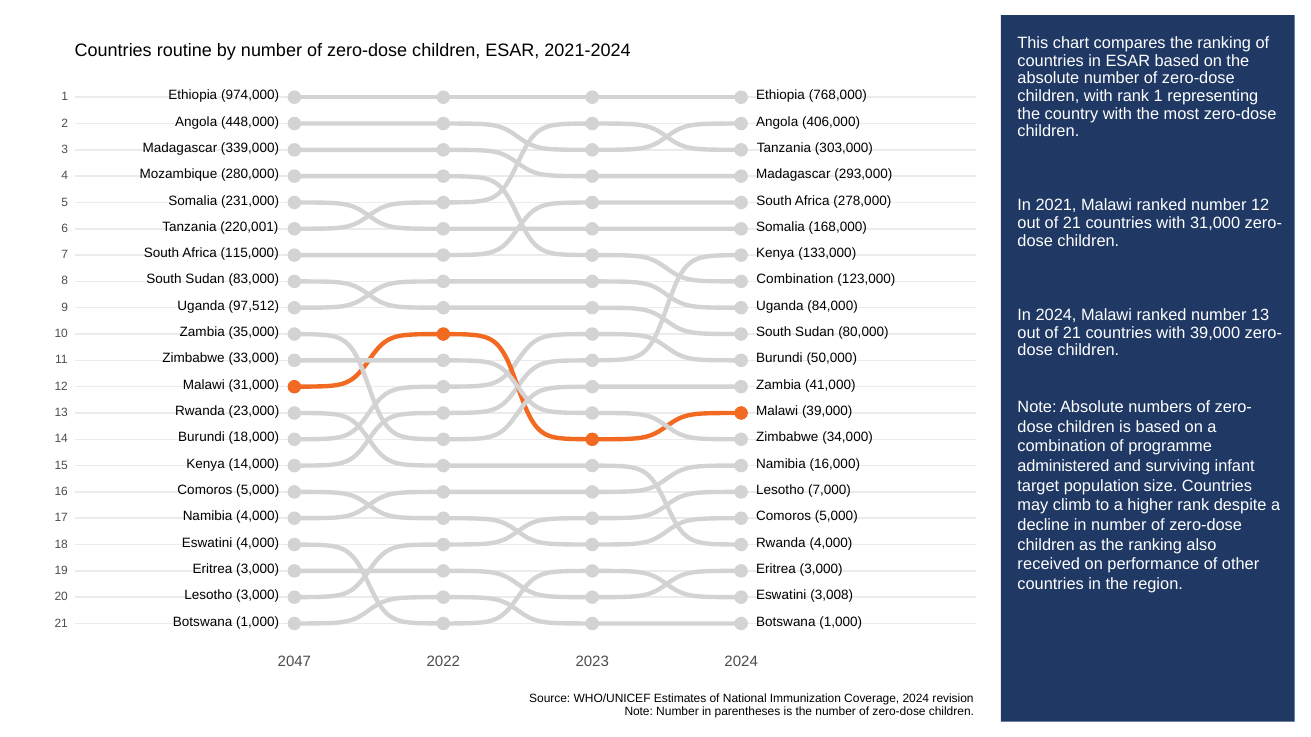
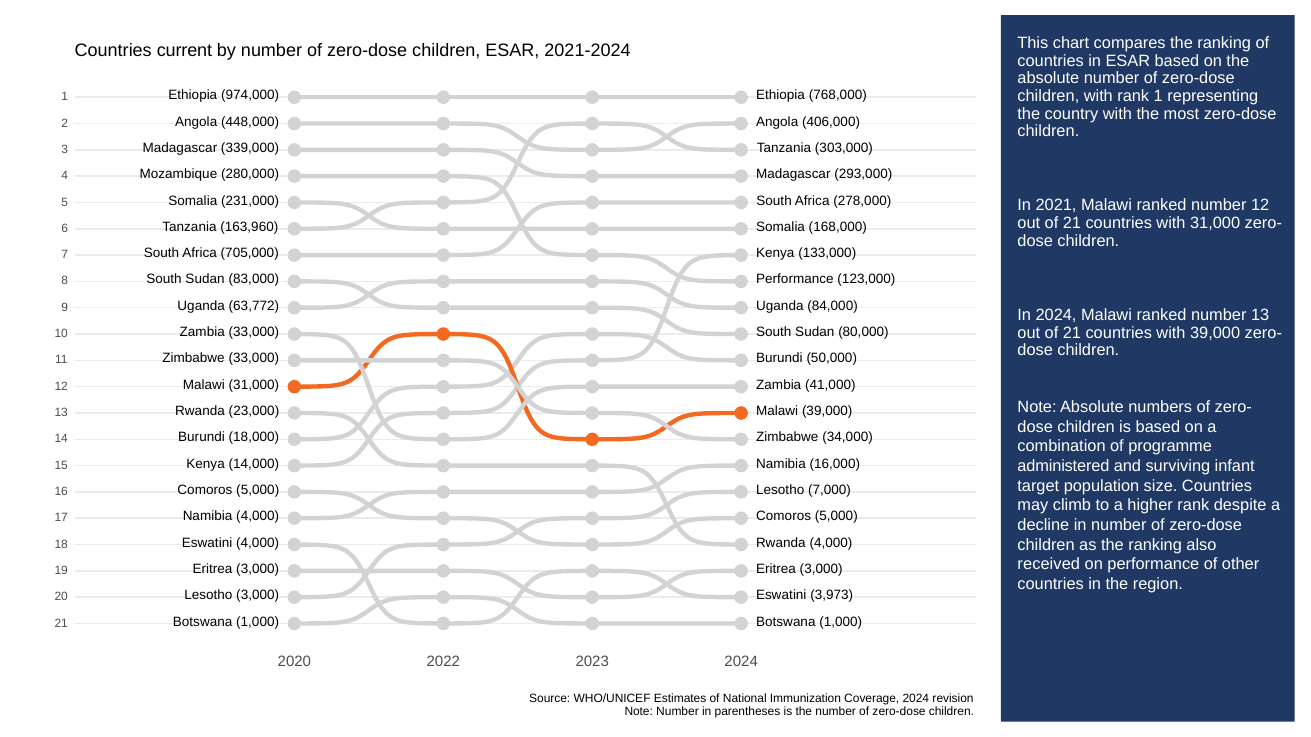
routine: routine -> current
220,001: 220,001 -> 163,960
115,000: 115,000 -> 705,000
Combination at (795, 280): Combination -> Performance
97,512: 97,512 -> 63,772
Zambia 35,000: 35,000 -> 33,000
3,008: 3,008 -> 3,973
2047: 2047 -> 2020
